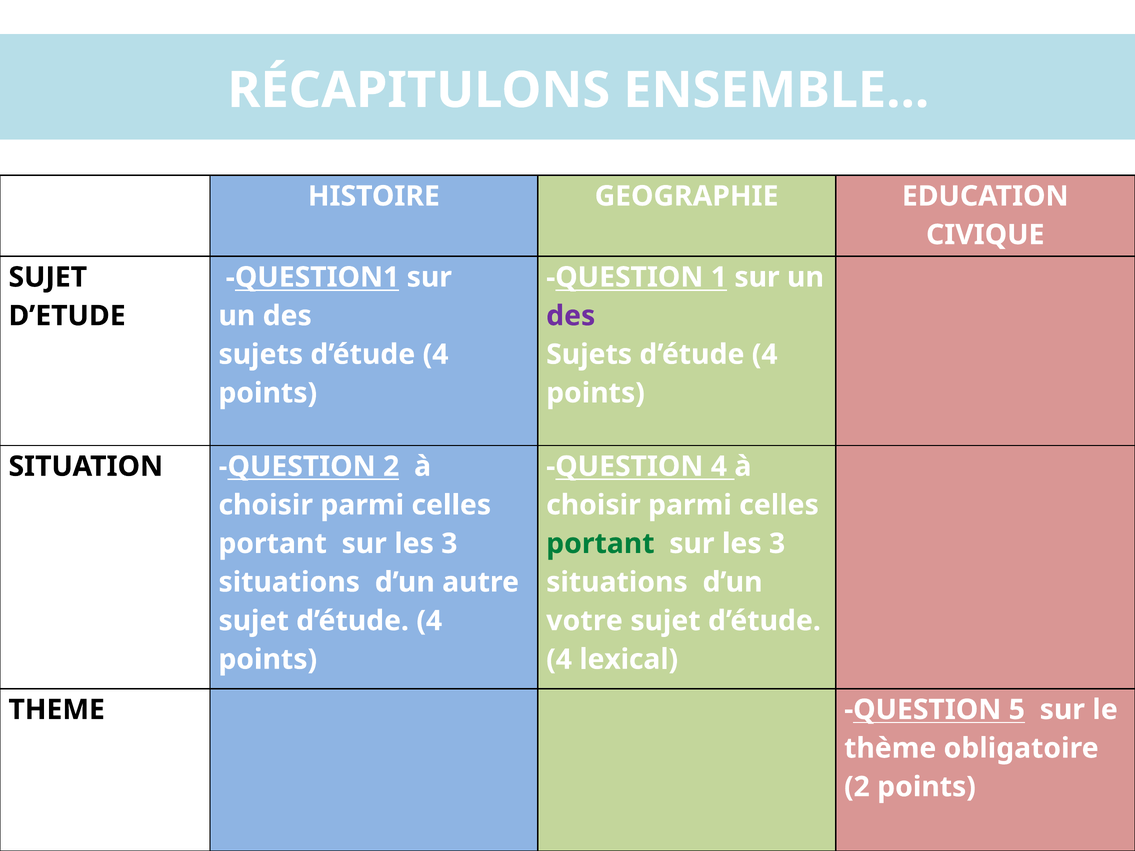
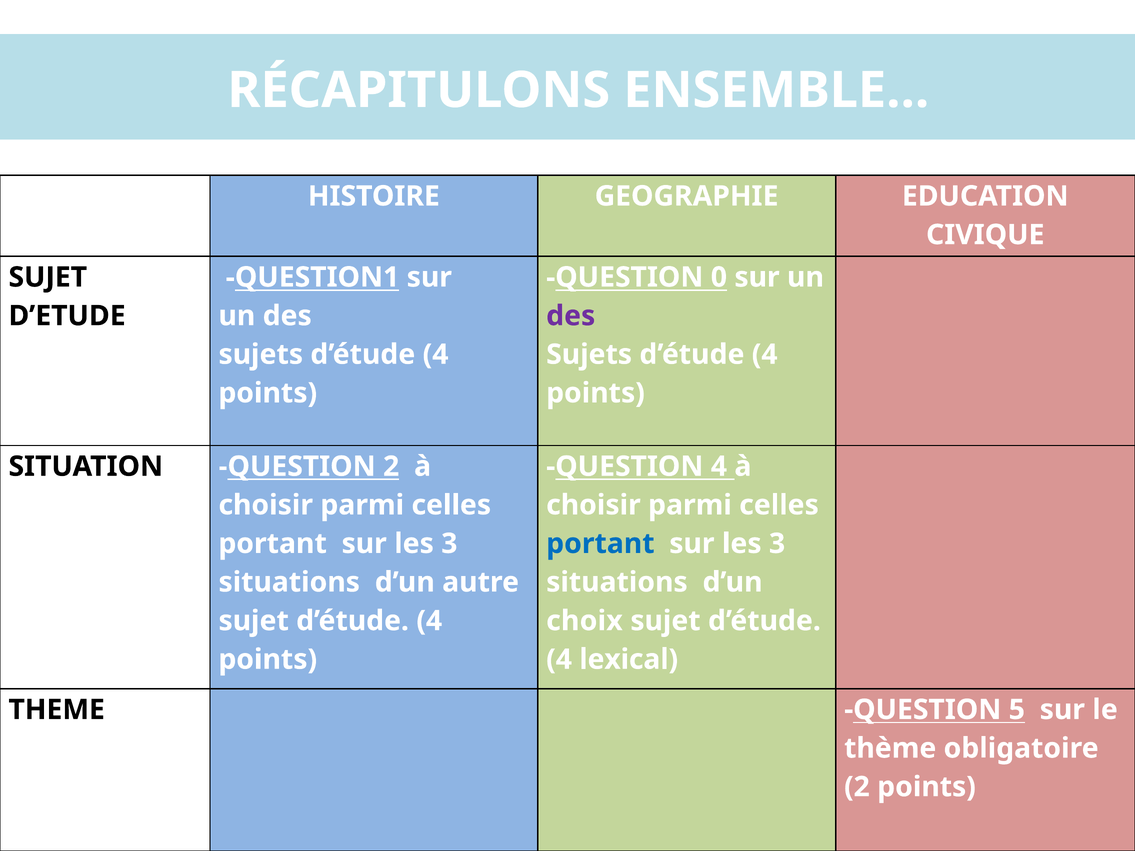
1: 1 -> 0
portant at (600, 544) colour: green -> blue
votre: votre -> choix
